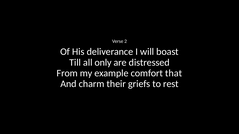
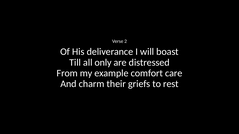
that: that -> care
